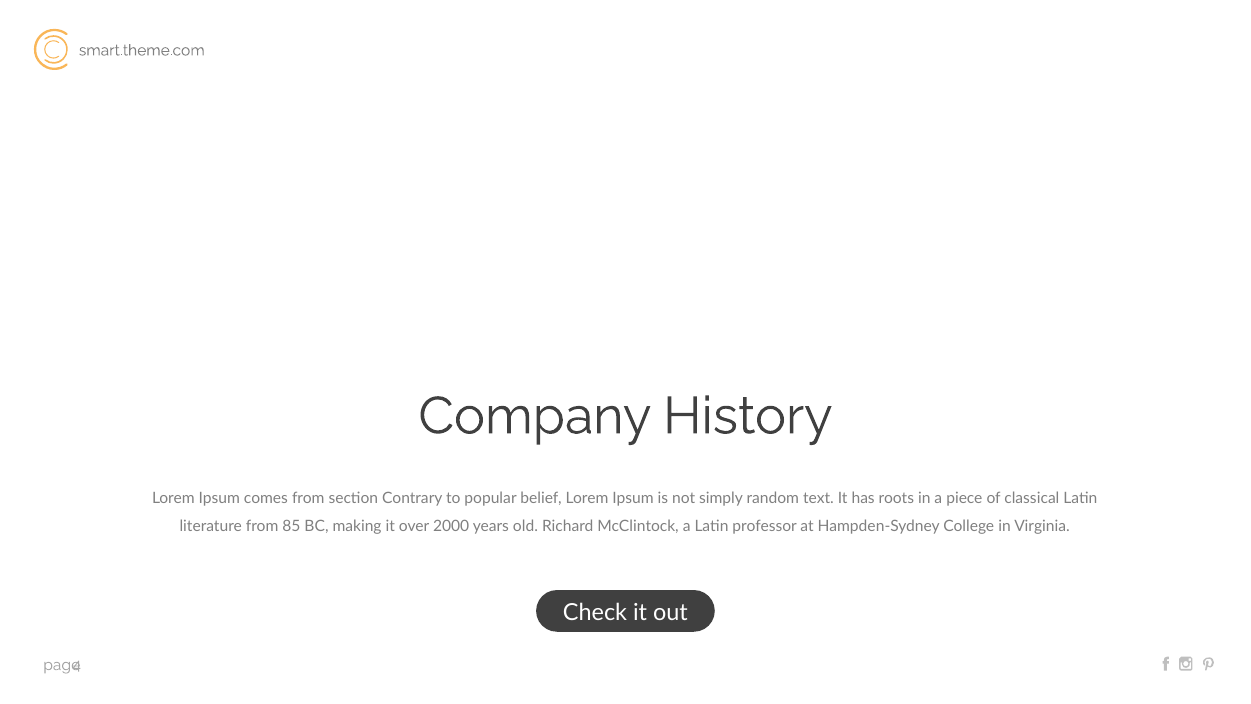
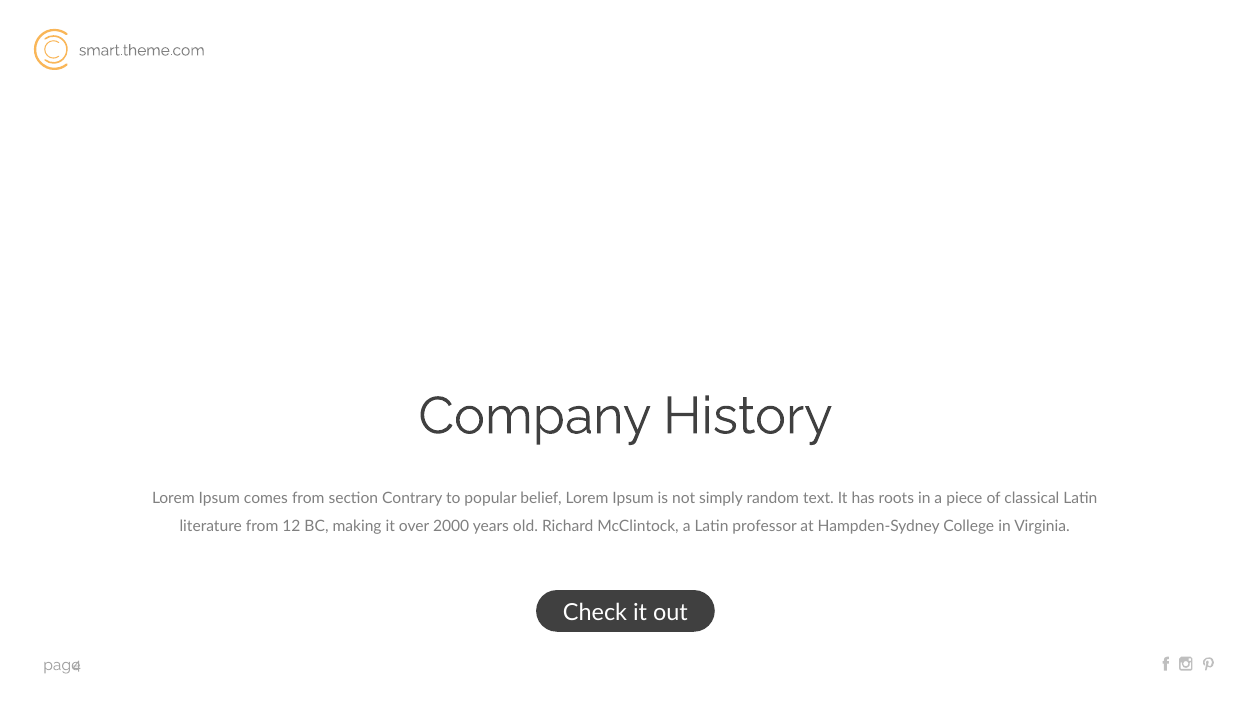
85: 85 -> 12
